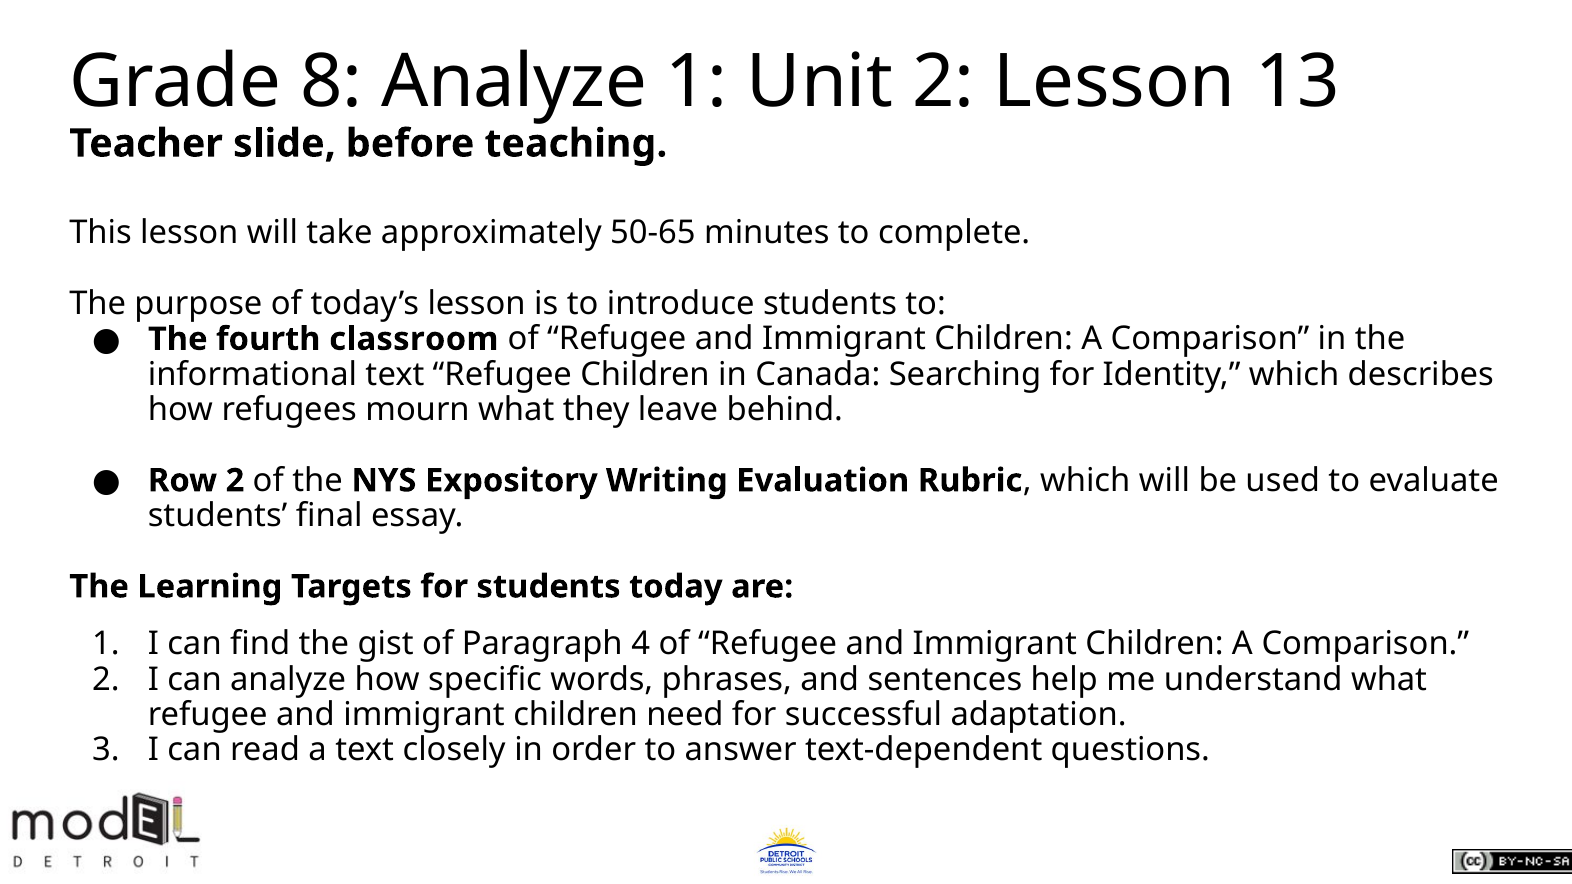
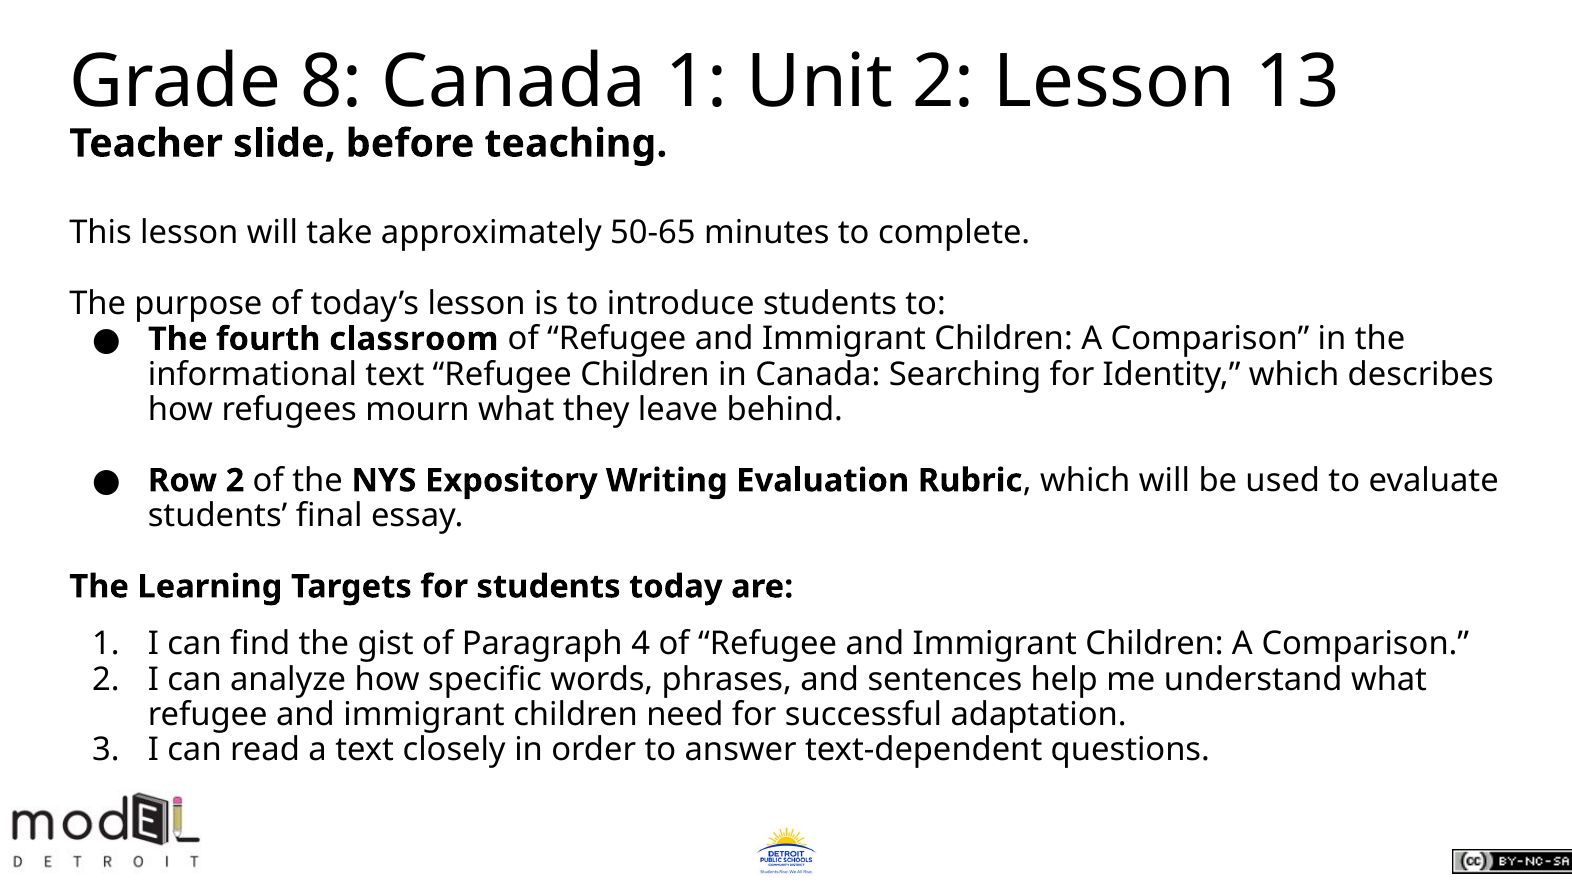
8 Analyze: Analyze -> Canada
